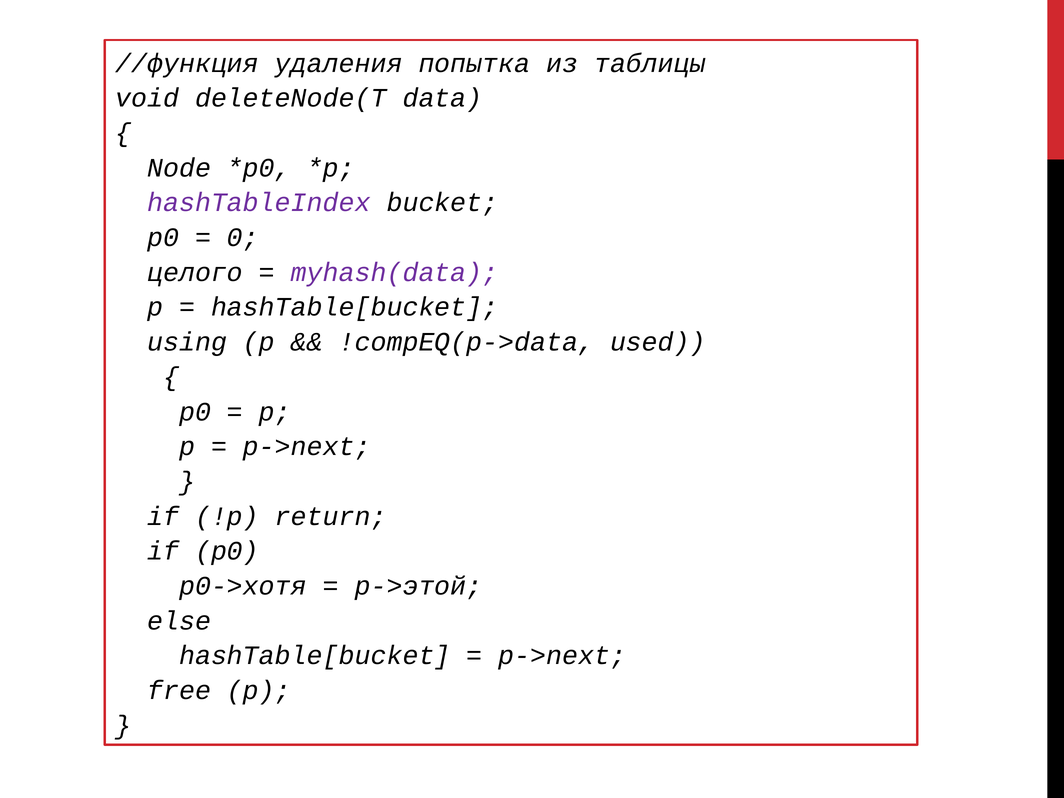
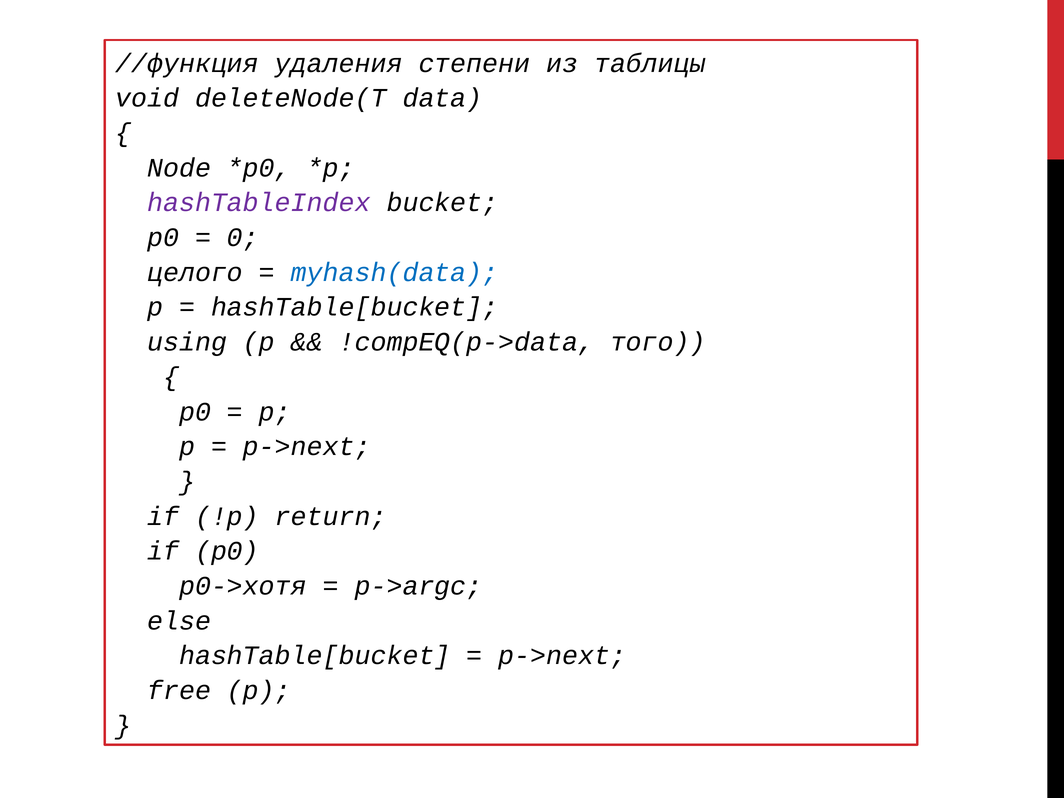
попытка: попытка -> степени
myhash(data colour: purple -> blue
used: used -> того
p->этой: p->этой -> p->argc
